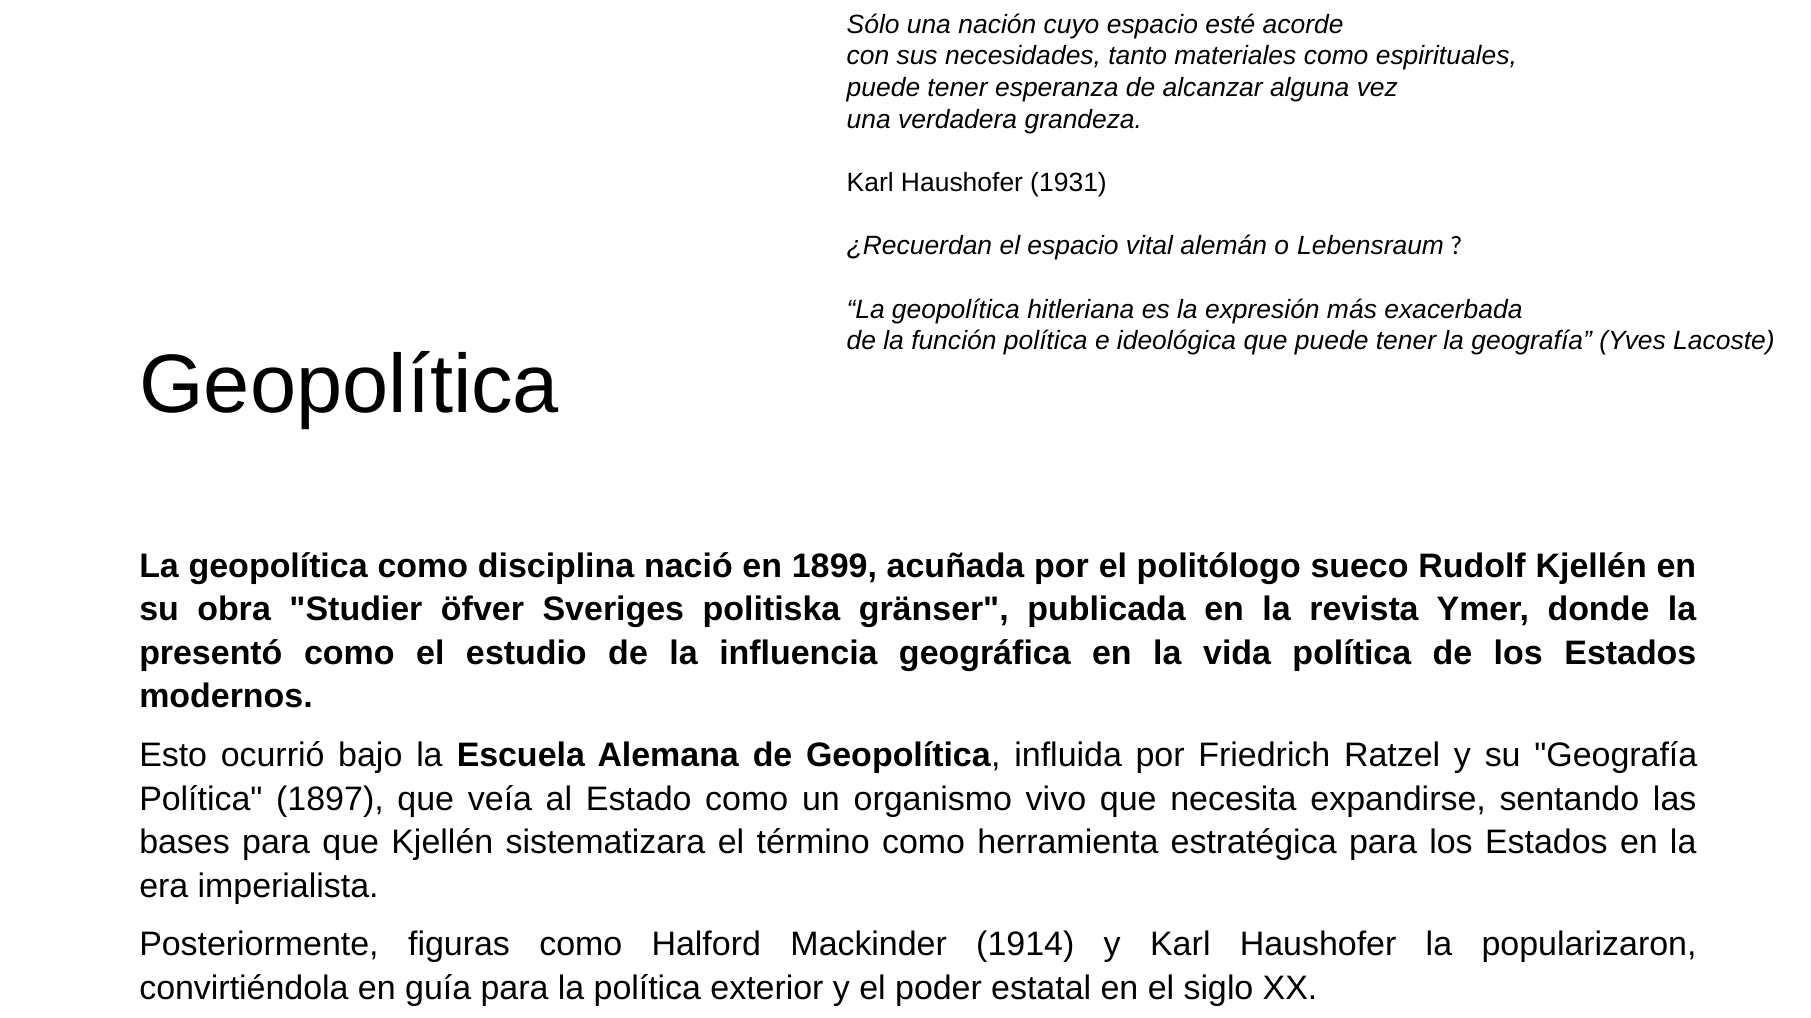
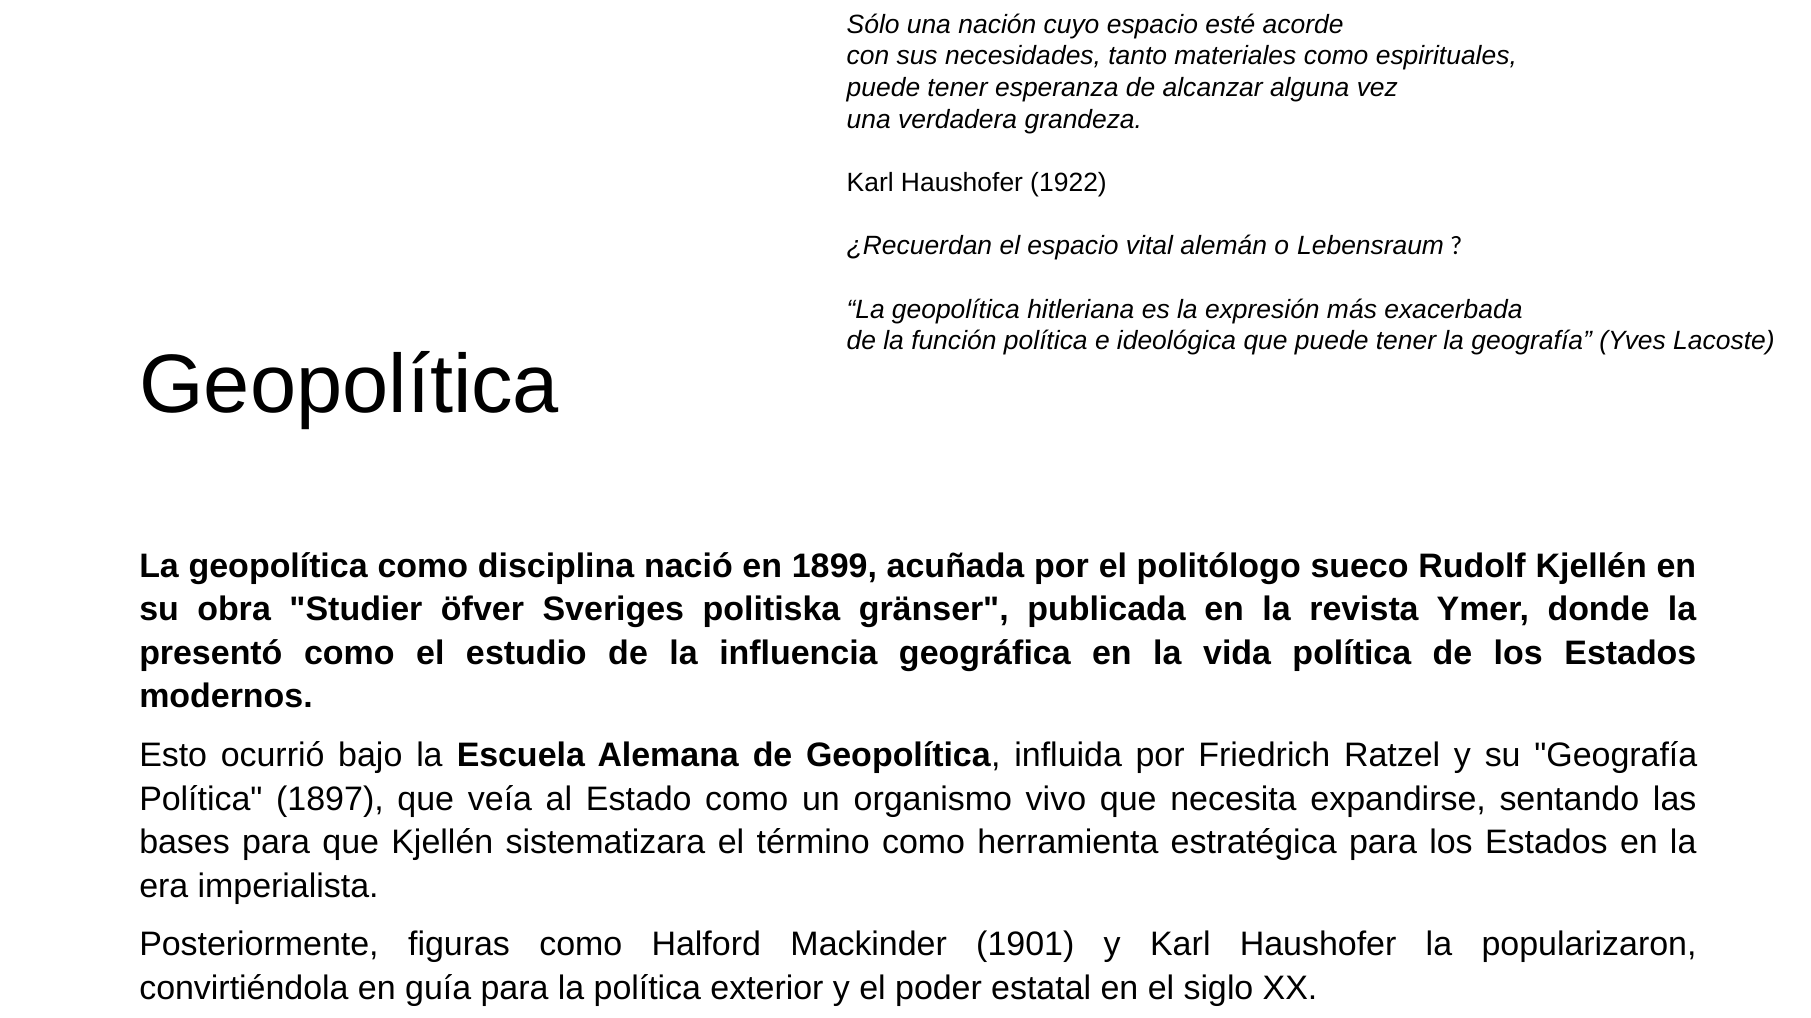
1931: 1931 -> 1922
1914: 1914 -> 1901
